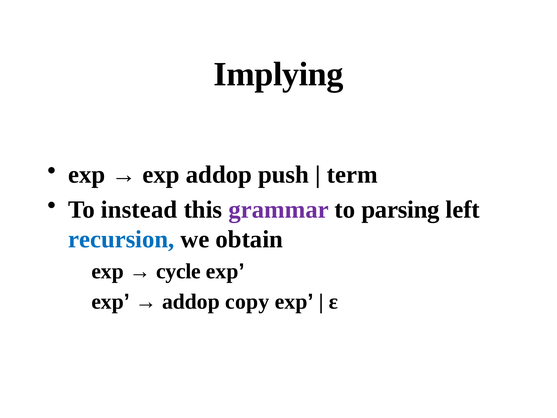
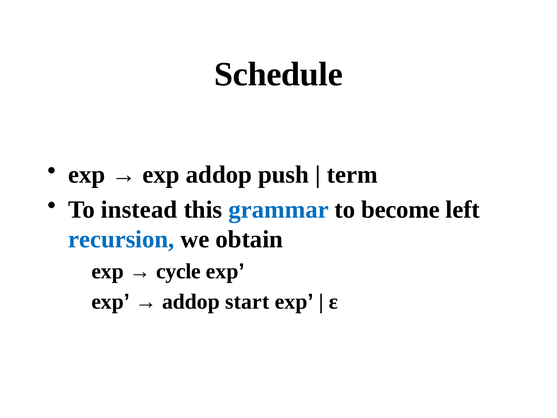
Implying: Implying -> Schedule
grammar colour: purple -> blue
parsing: parsing -> become
copy: copy -> start
